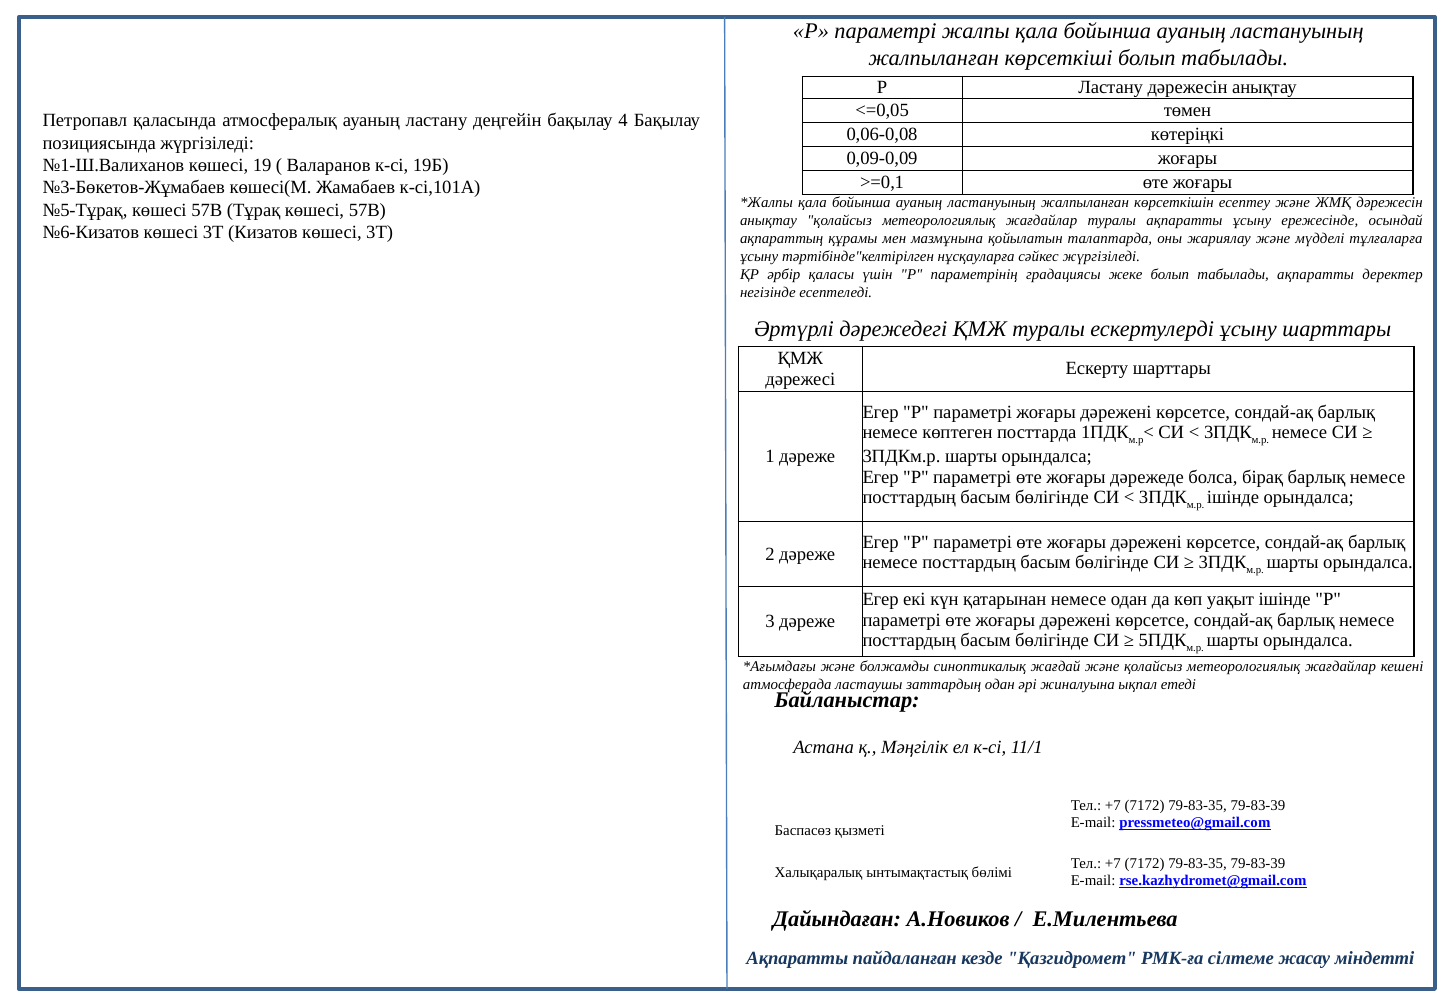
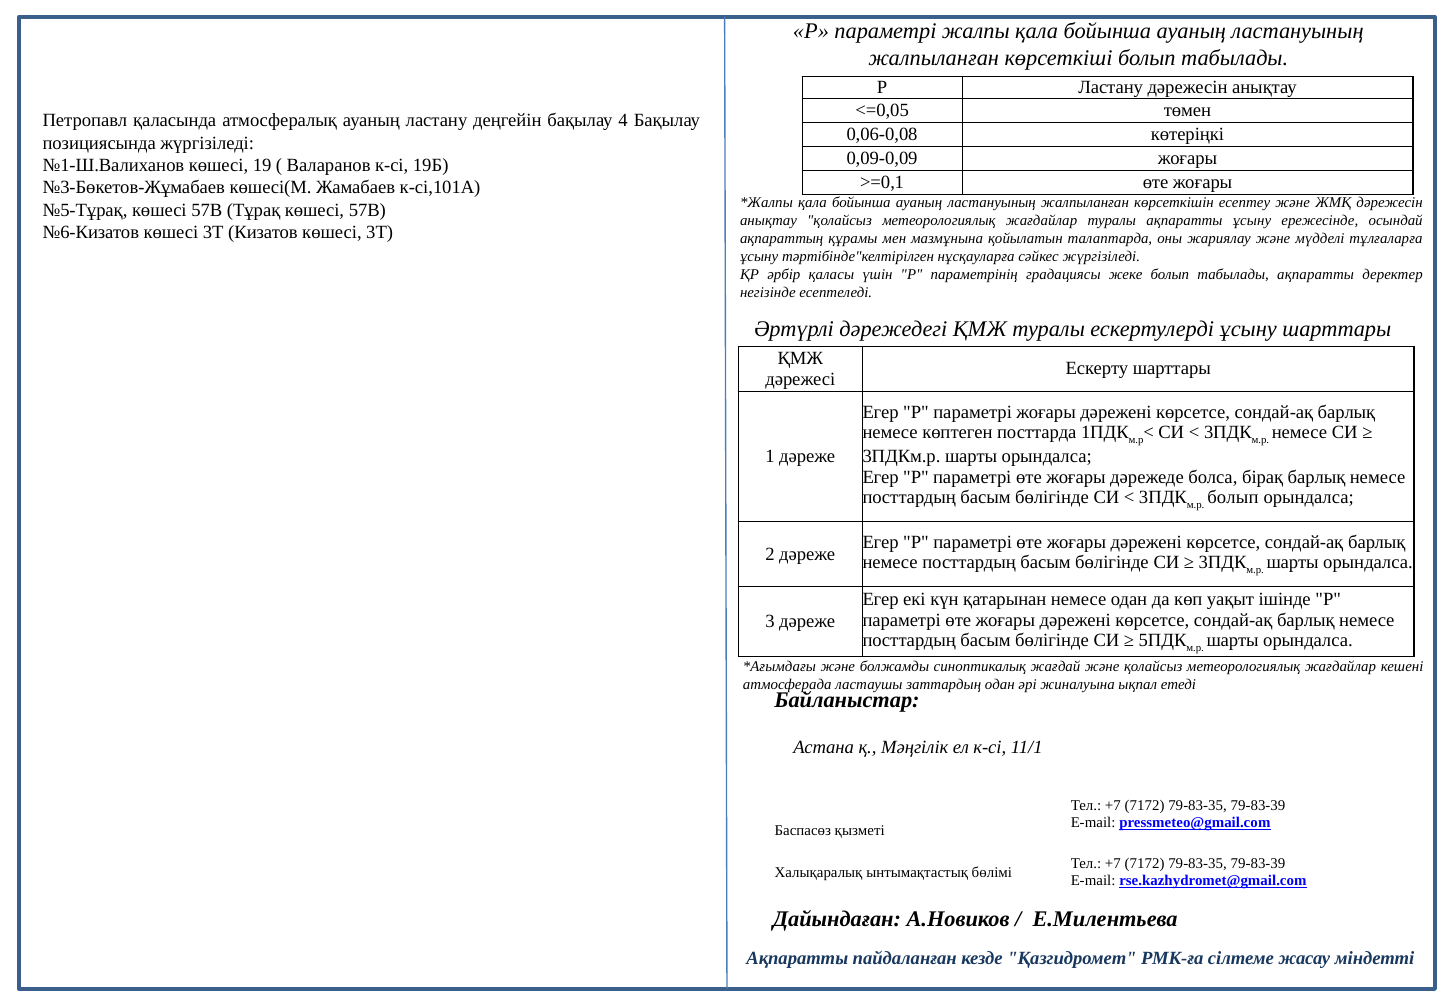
ішінде at (1233, 498): ішінде -> болып
